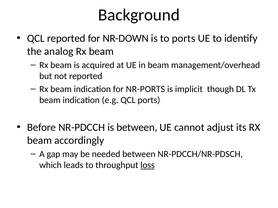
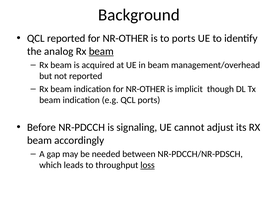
NR-DOWN at (126, 38): NR-DOWN -> NR-OTHER
beam at (101, 51) underline: none -> present
indication for NR-PORTS: NR-PORTS -> NR-OTHER
is between: between -> signaling
